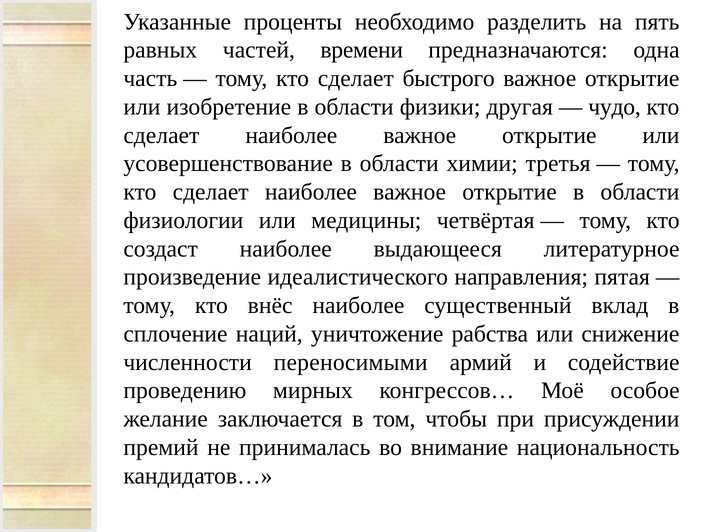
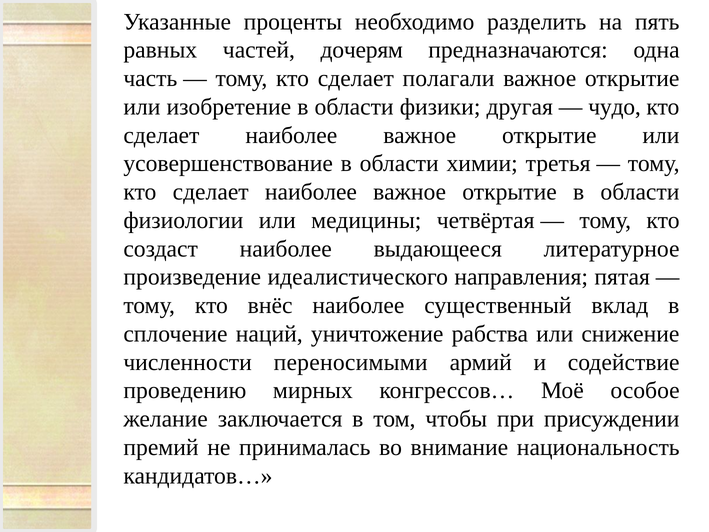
времени: времени -> дочерям
быстрого: быстрого -> полагали
